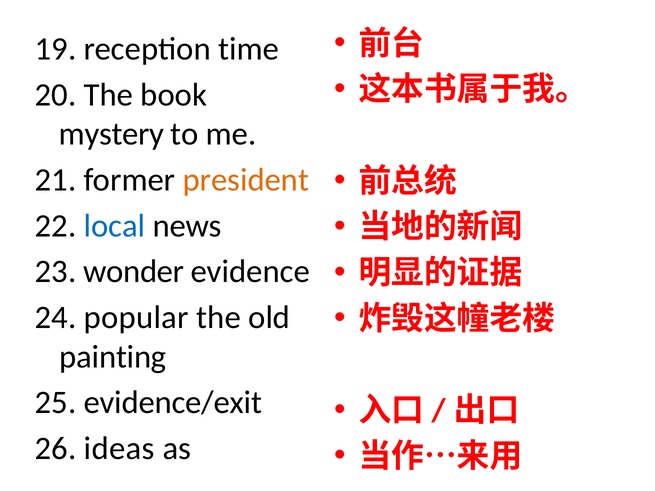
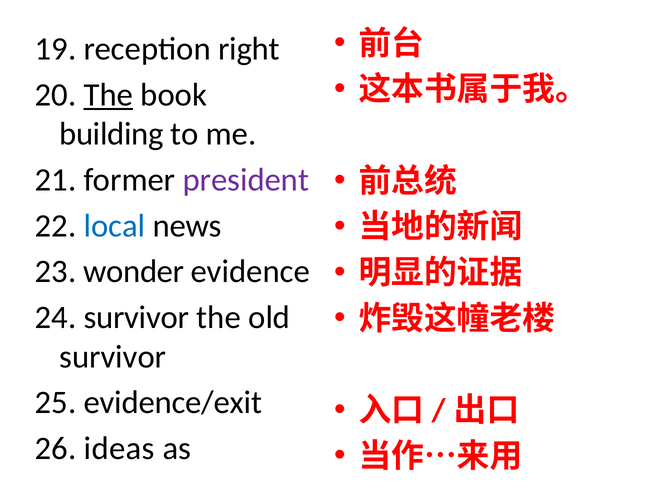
time: time -> right
The at (108, 95) underline: none -> present
mystery: mystery -> building
president colour: orange -> purple
24 popular: popular -> survivor
painting at (113, 357): painting -> survivor
